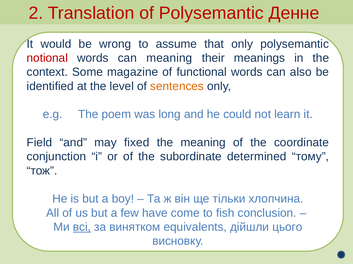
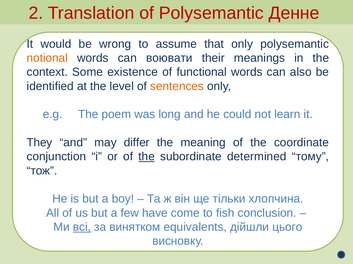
notional colour: red -> orange
can meaning: meaning -> воювати
magazine: magazine -> existence
Field: Field -> They
fixed: fixed -> differ
the at (147, 157) underline: none -> present
